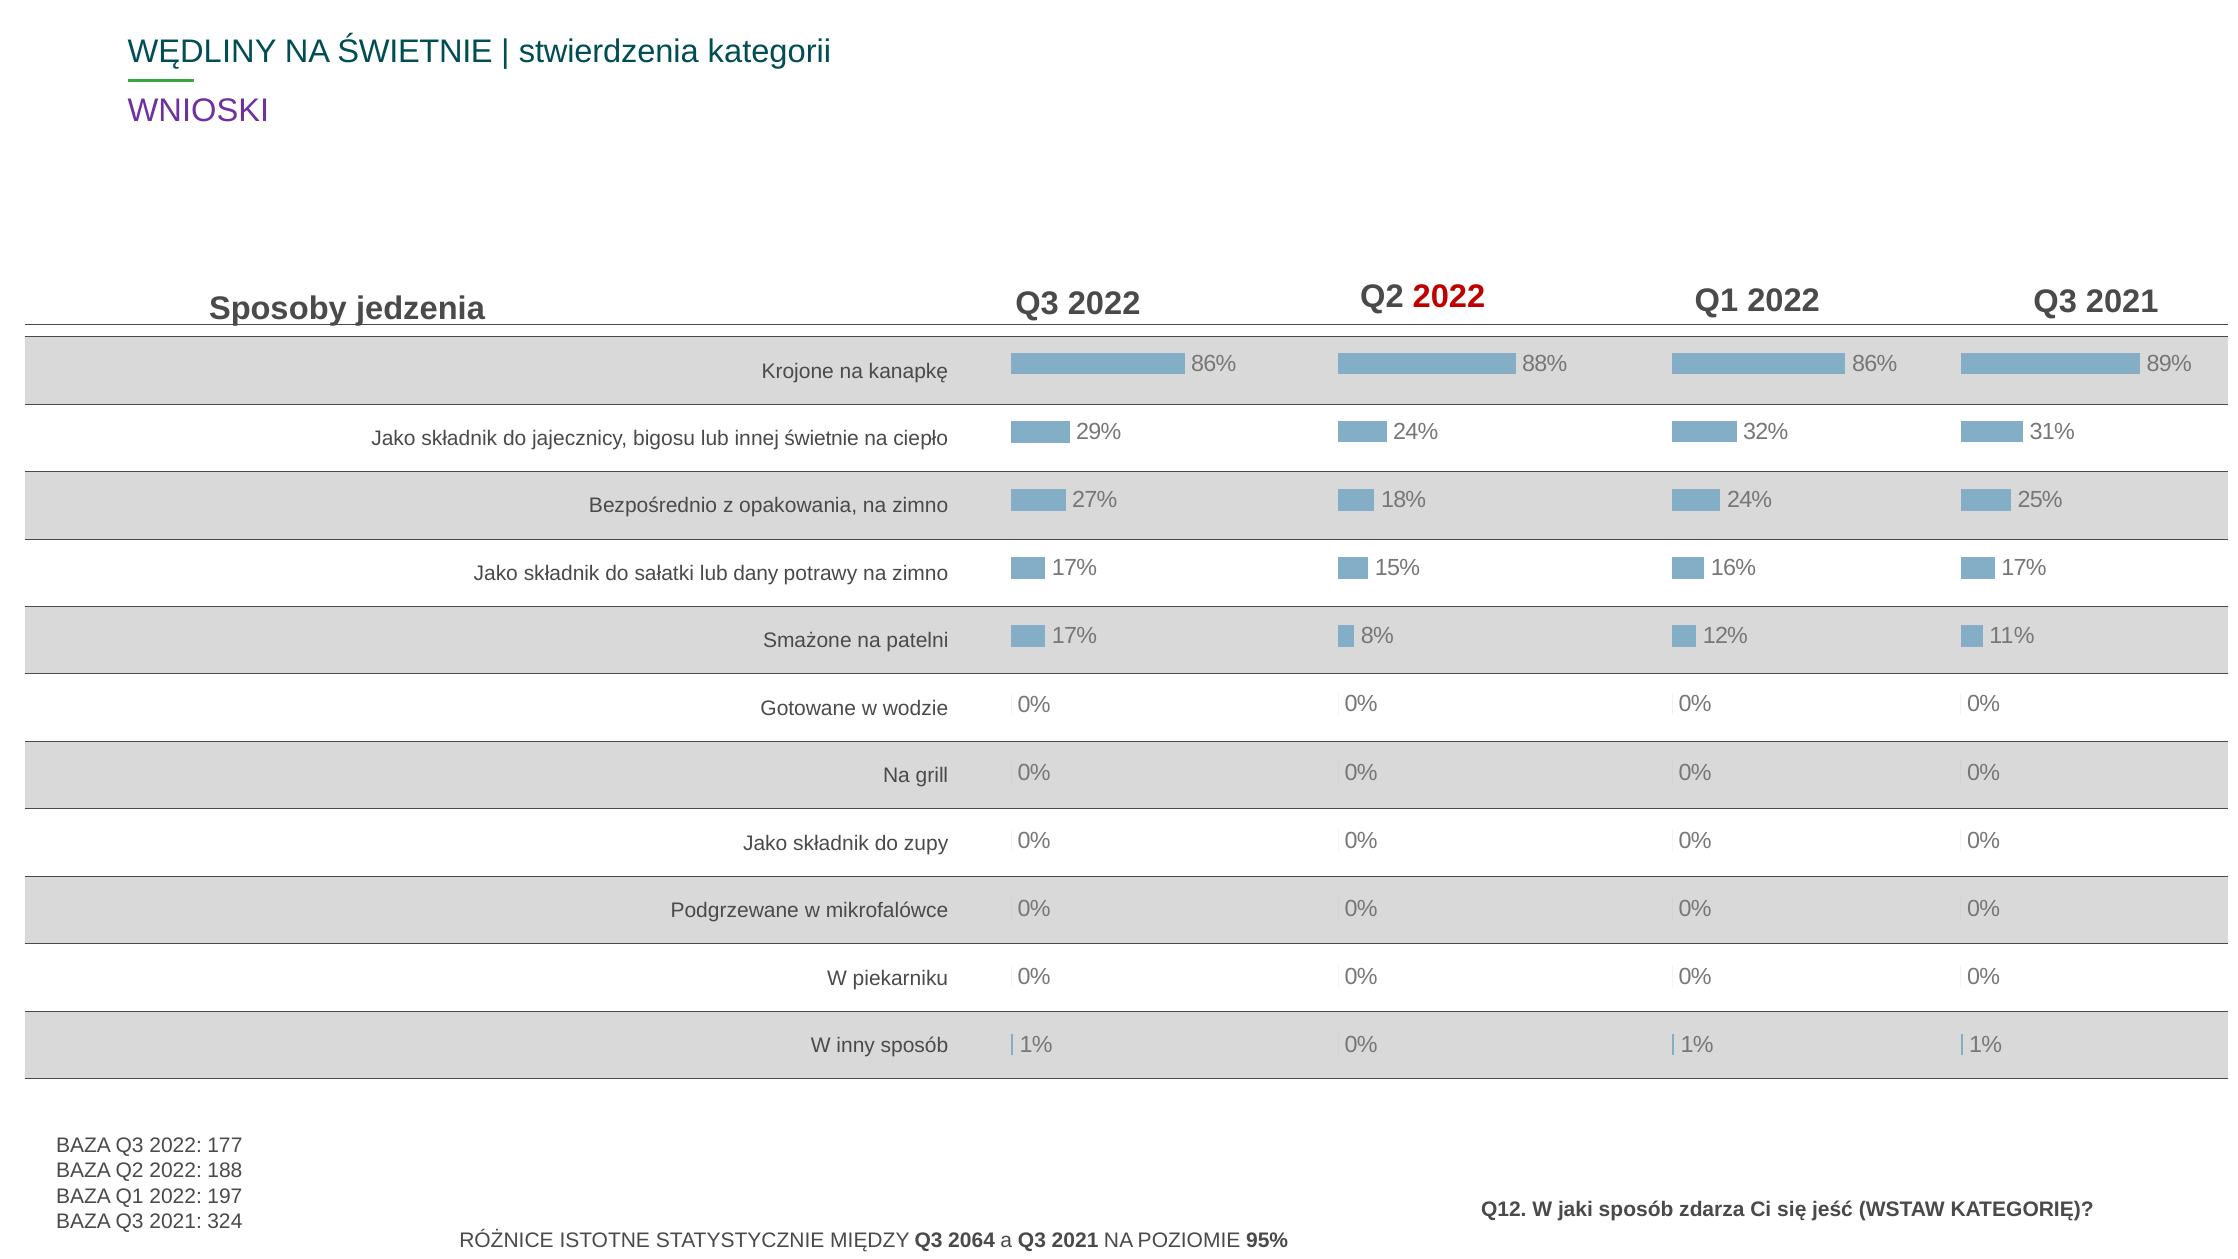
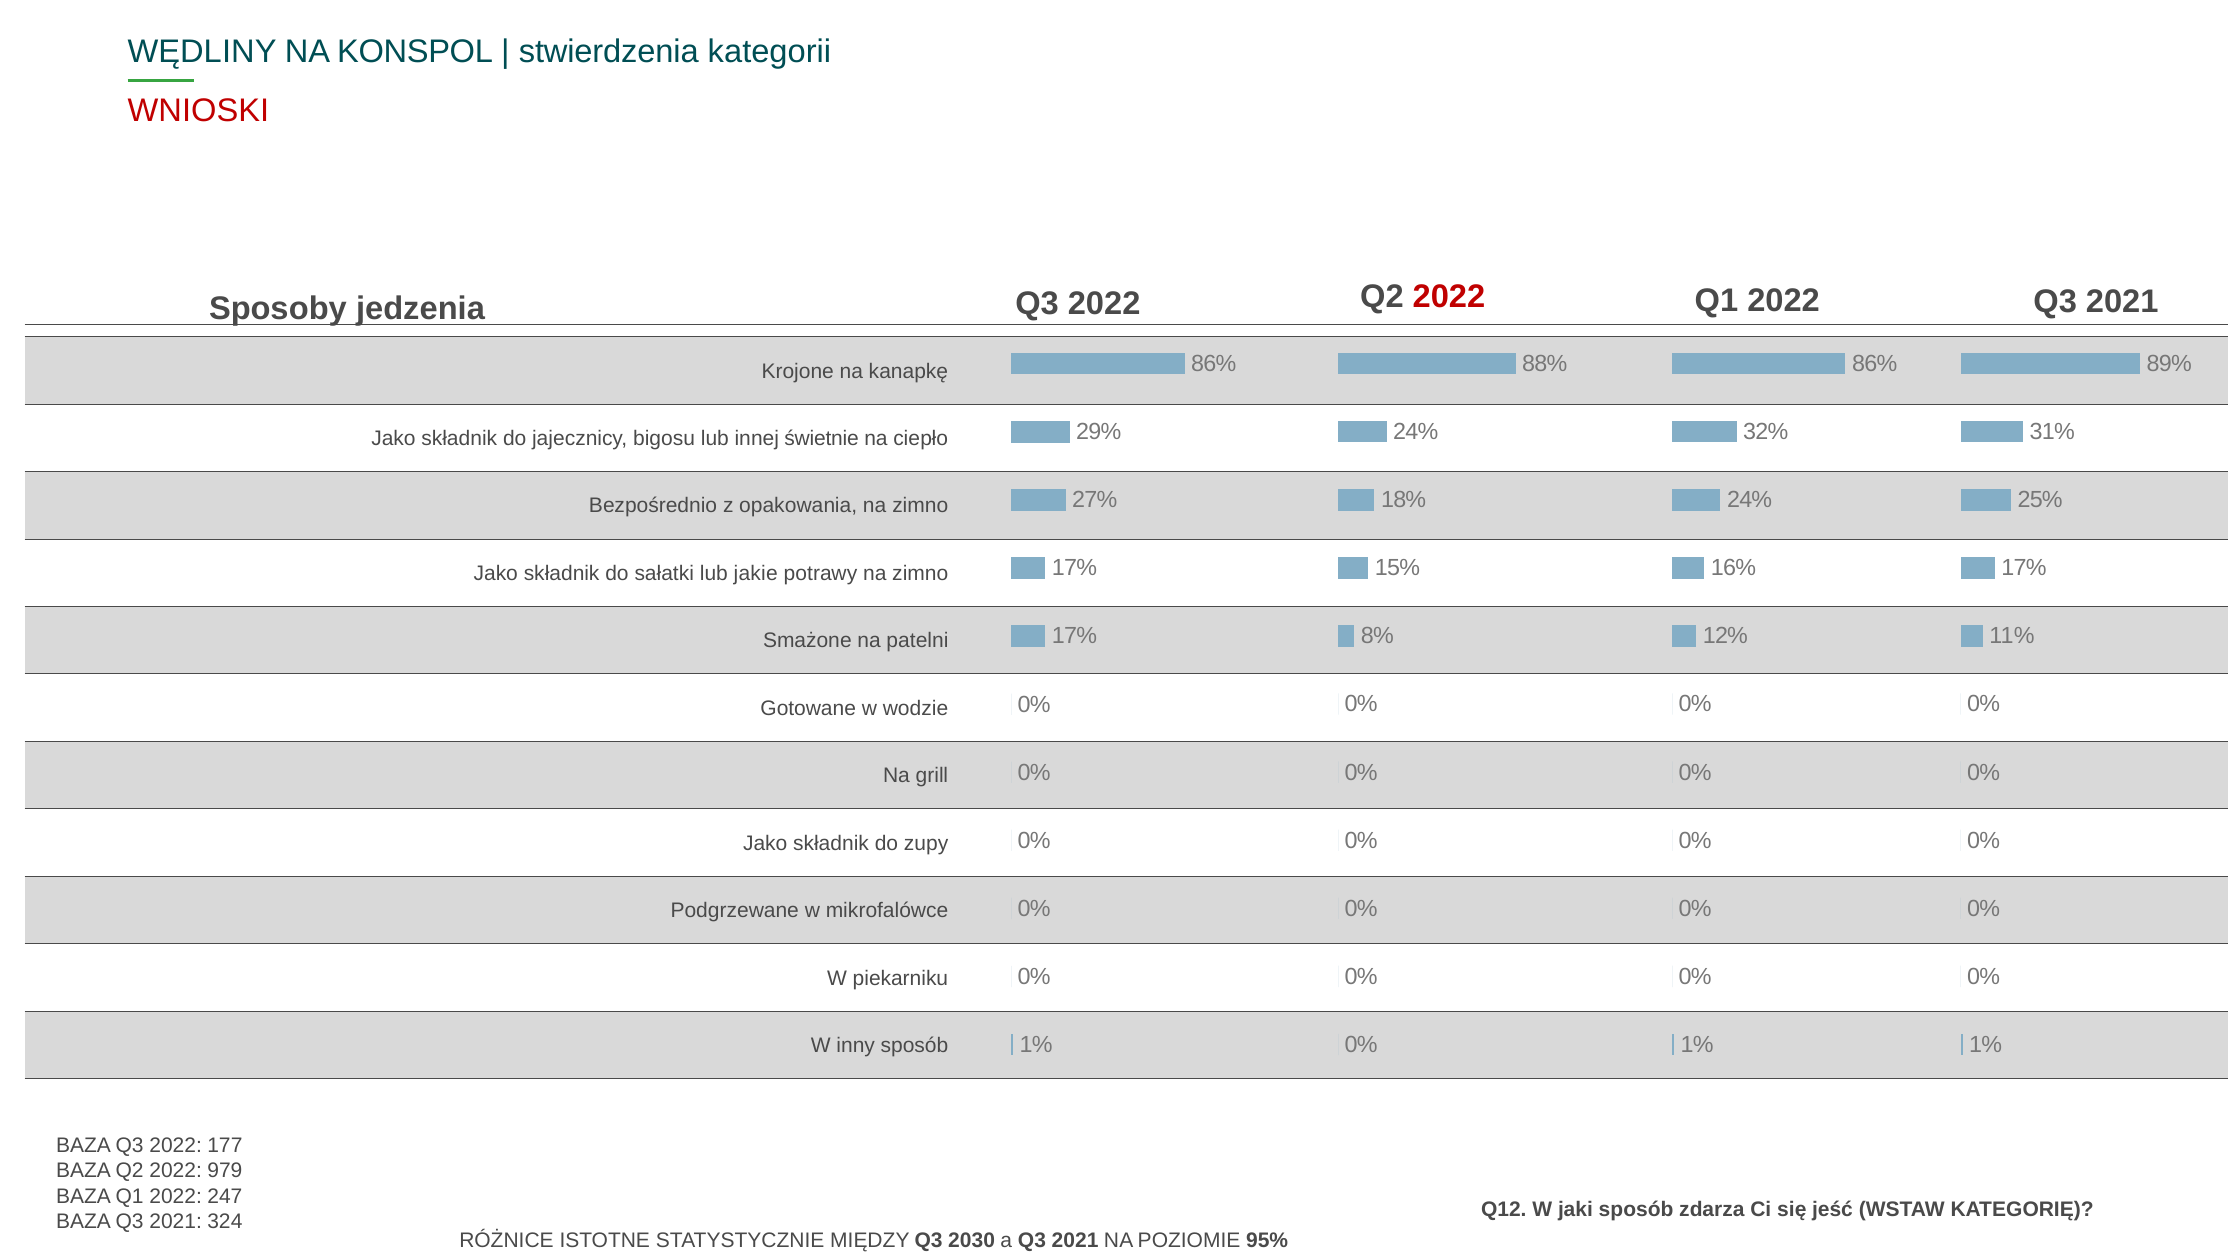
NA ŚWIETNIE: ŚWIETNIE -> KONSPOL
WNIOSKI colour: purple -> red
dany: dany -> jakie
188: 188 -> 979
197: 197 -> 247
2064: 2064 -> 2030
